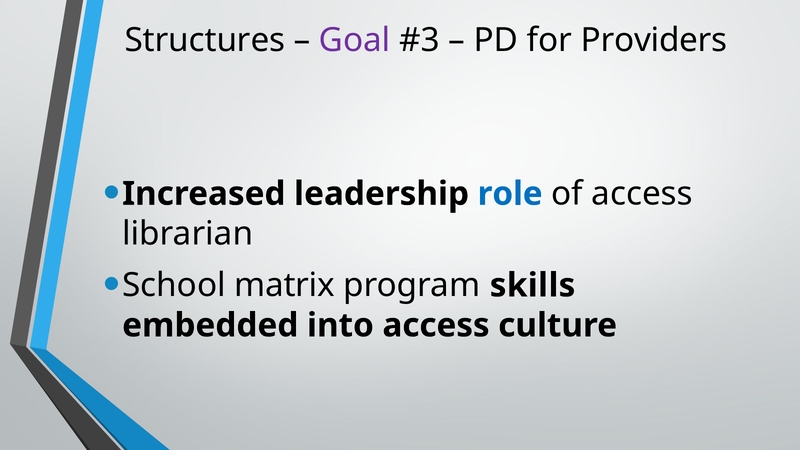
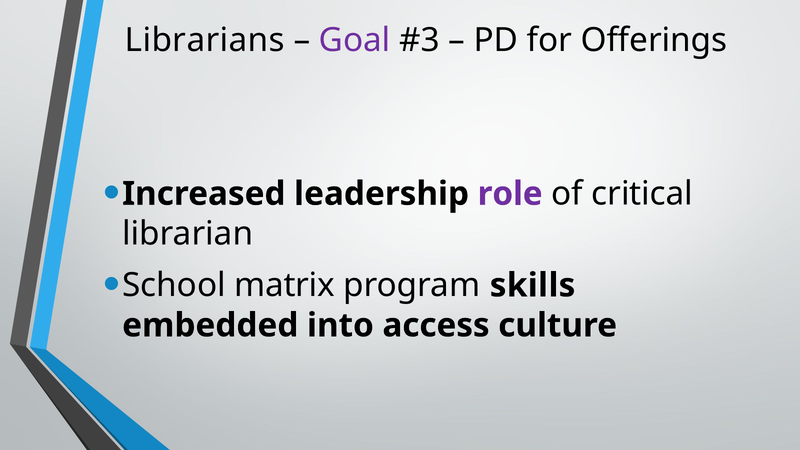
Structures: Structures -> Librarians
Providers: Providers -> Offerings
role colour: blue -> purple
of access: access -> critical
